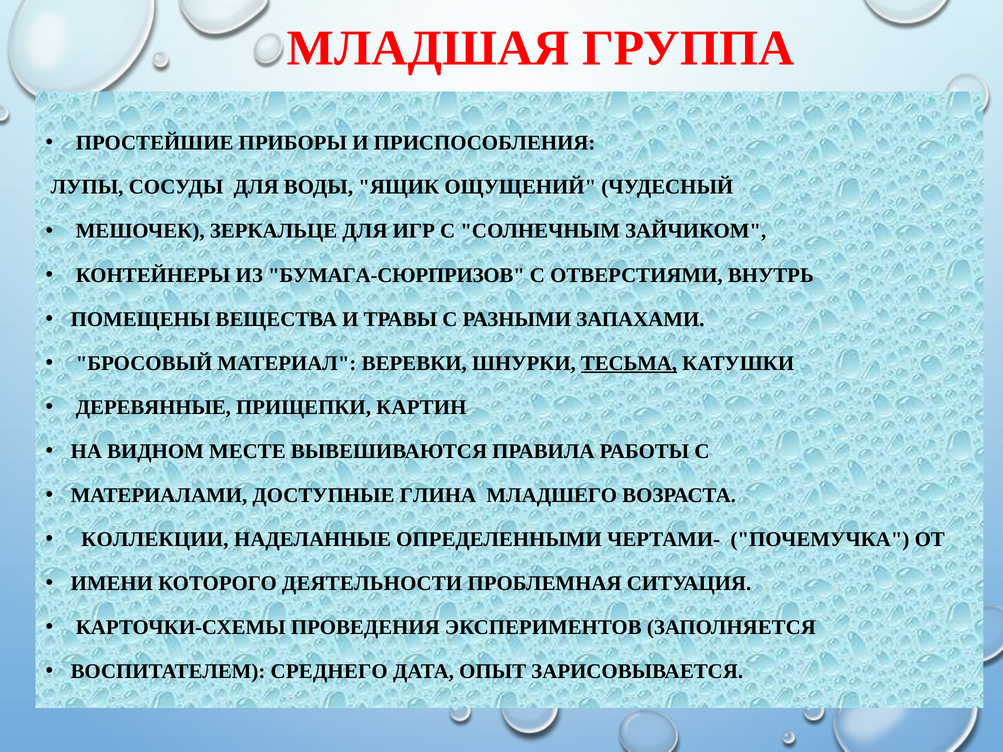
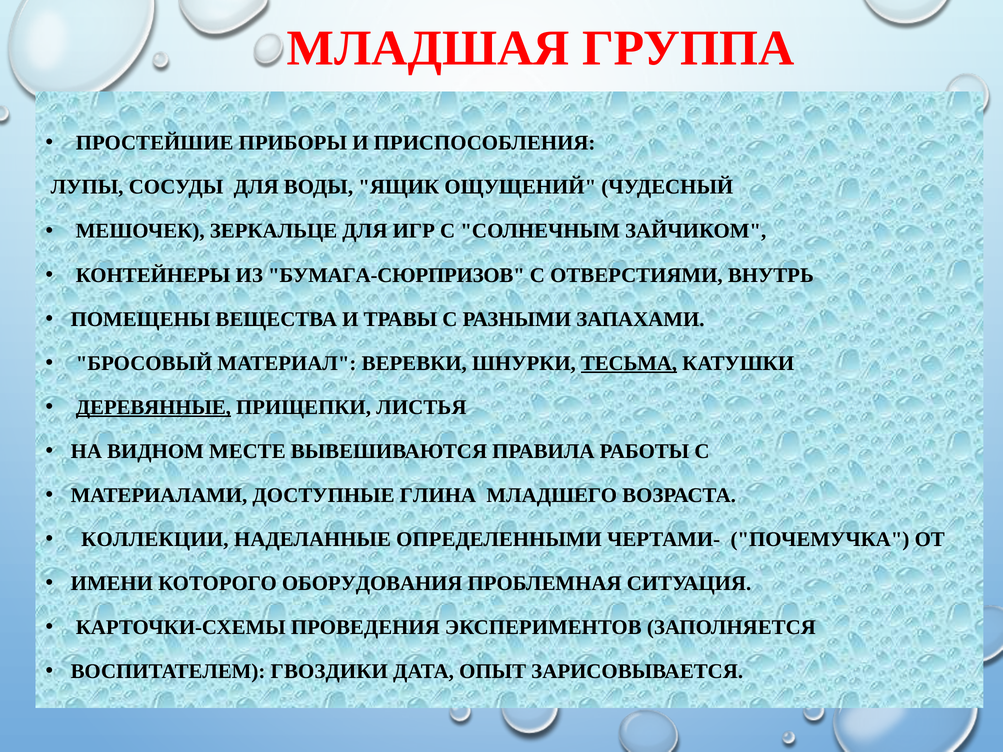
ДЕРЕВЯННЫЕ underline: none -> present
КАРТИН: КАРТИН -> ЛИСТЬЯ
ДЕЯТЕЛЬНОСТИ: ДЕЯТЕЛЬНОСТИ -> ОБОРУДОВАНИЯ
СРЕДНЕГО: СРЕДНЕГО -> ГВОЗДИКИ
